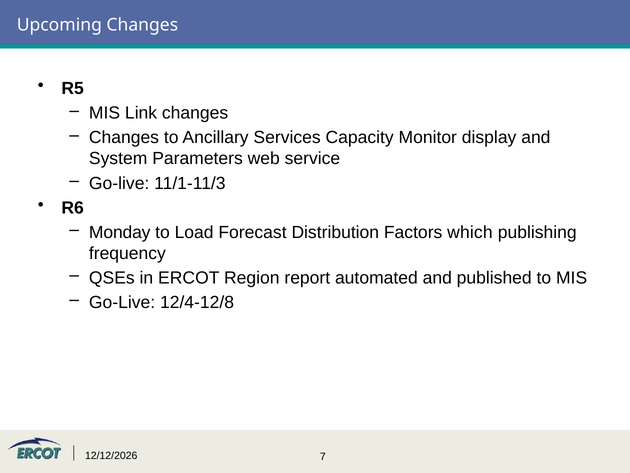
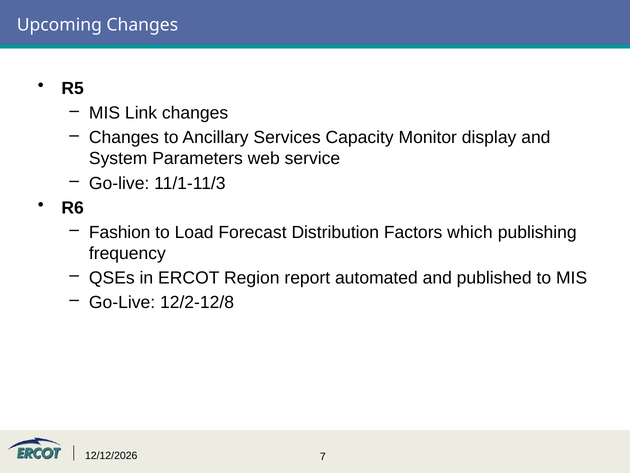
Monday: Monday -> Fashion
12/4-12/8: 12/4-12/8 -> 12/2-12/8
